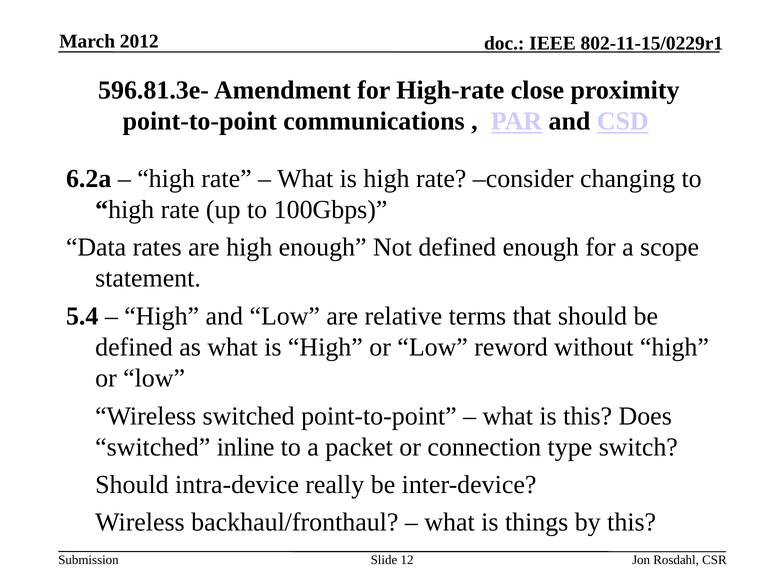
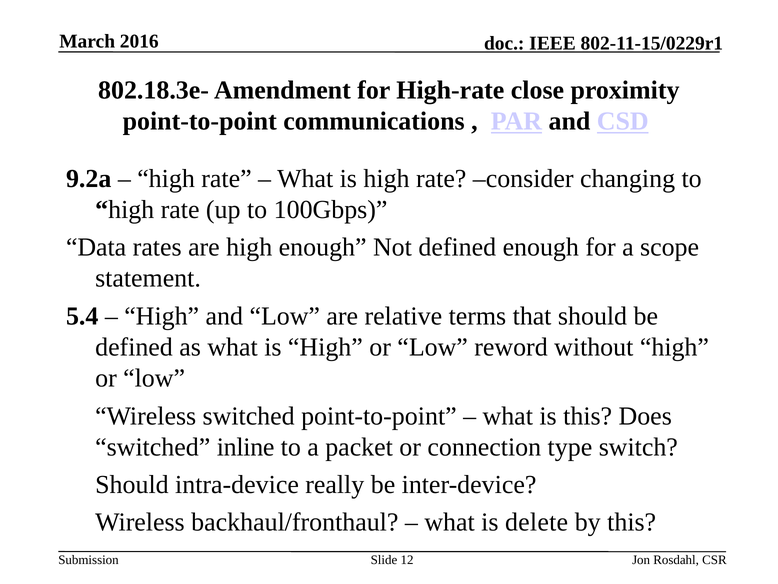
2012: 2012 -> 2016
596.81.3e-: 596.81.3e- -> 802.18.3e-
6.2a: 6.2a -> 9.2a
things: things -> delete
